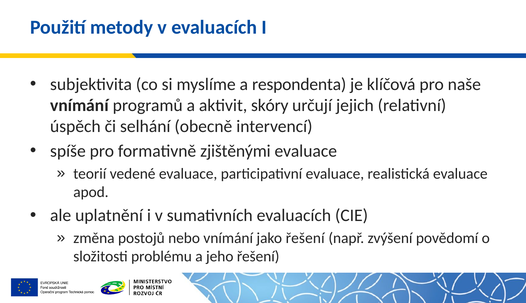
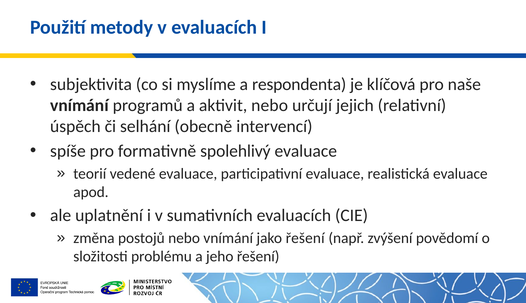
aktivit skóry: skóry -> nebo
zjištěnými: zjištěnými -> spolehlivý
